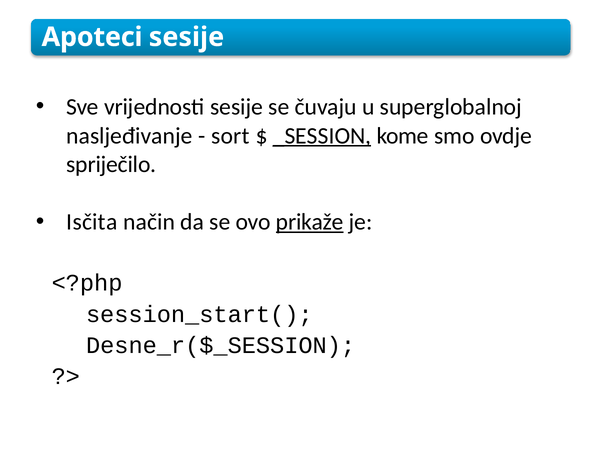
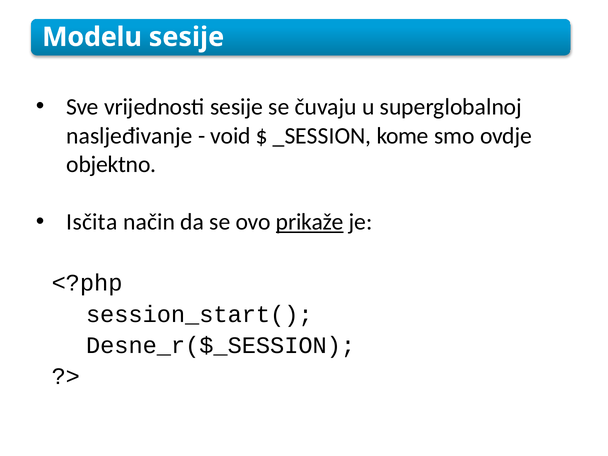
Apoteci: Apoteci -> Modelu
sort: sort -> void
_SESSION underline: present -> none
spriječilo: spriječilo -> objektno
